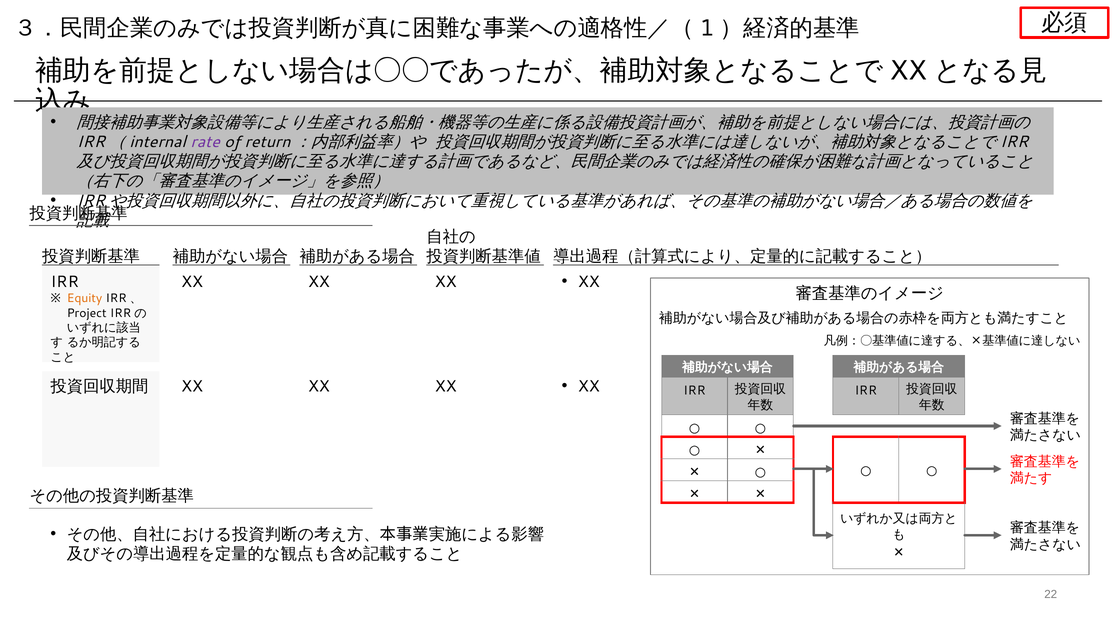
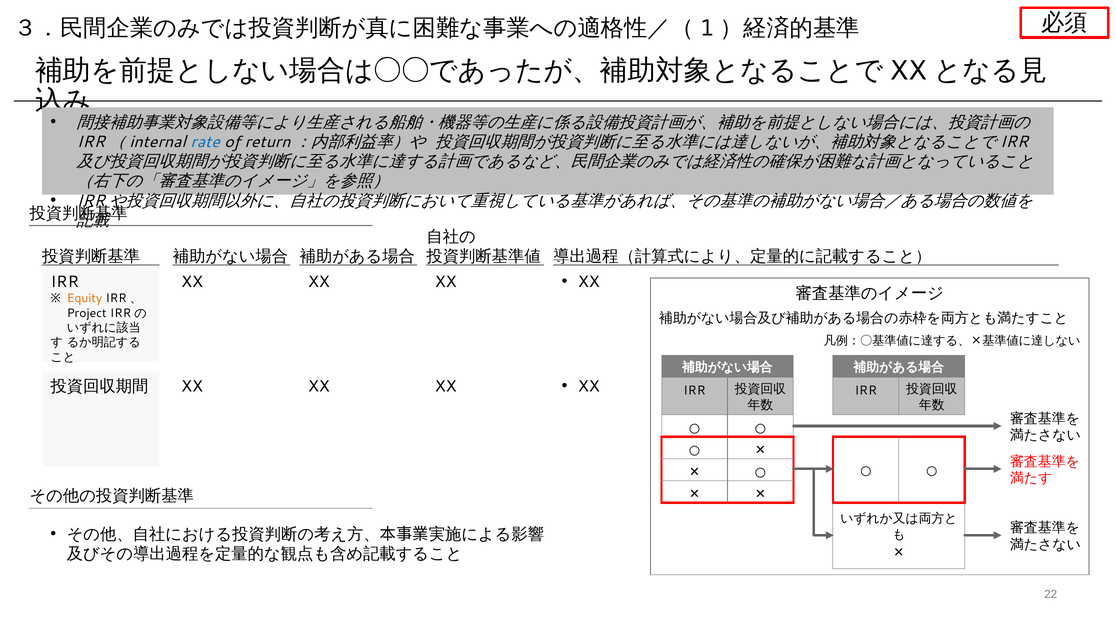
rate colour: purple -> blue
